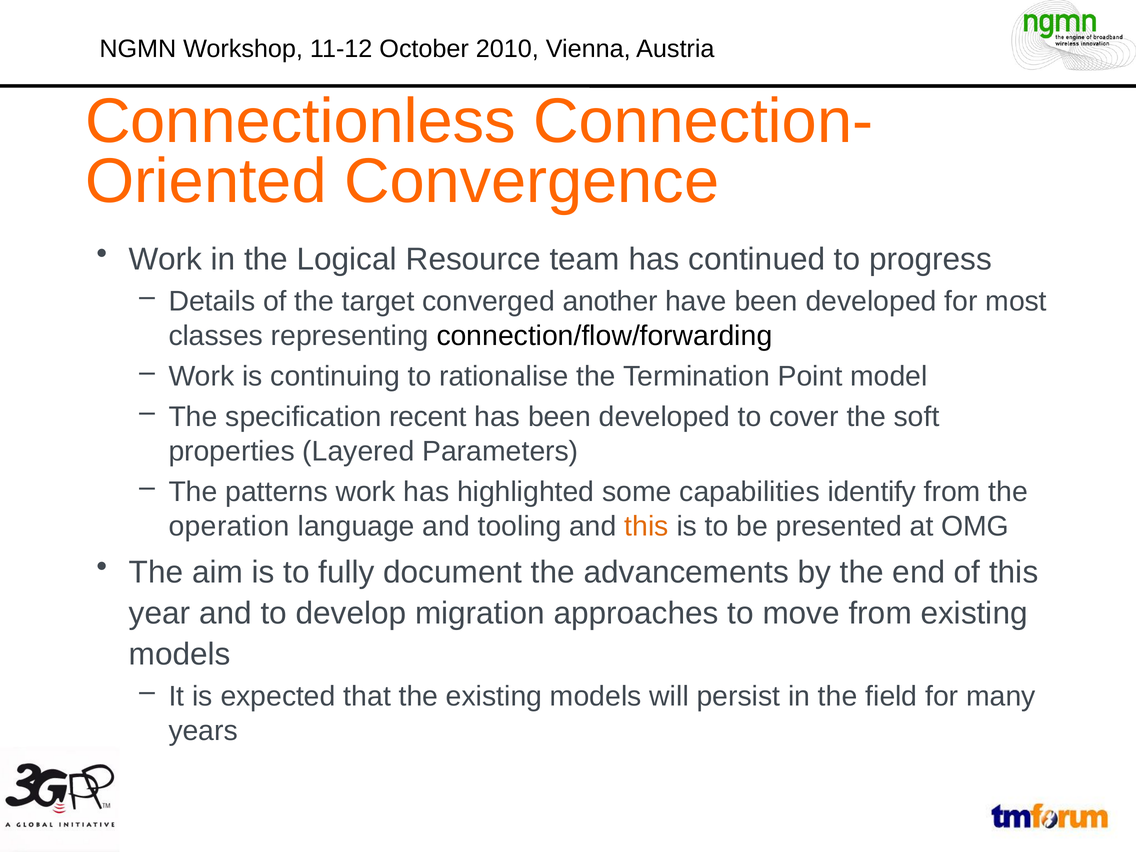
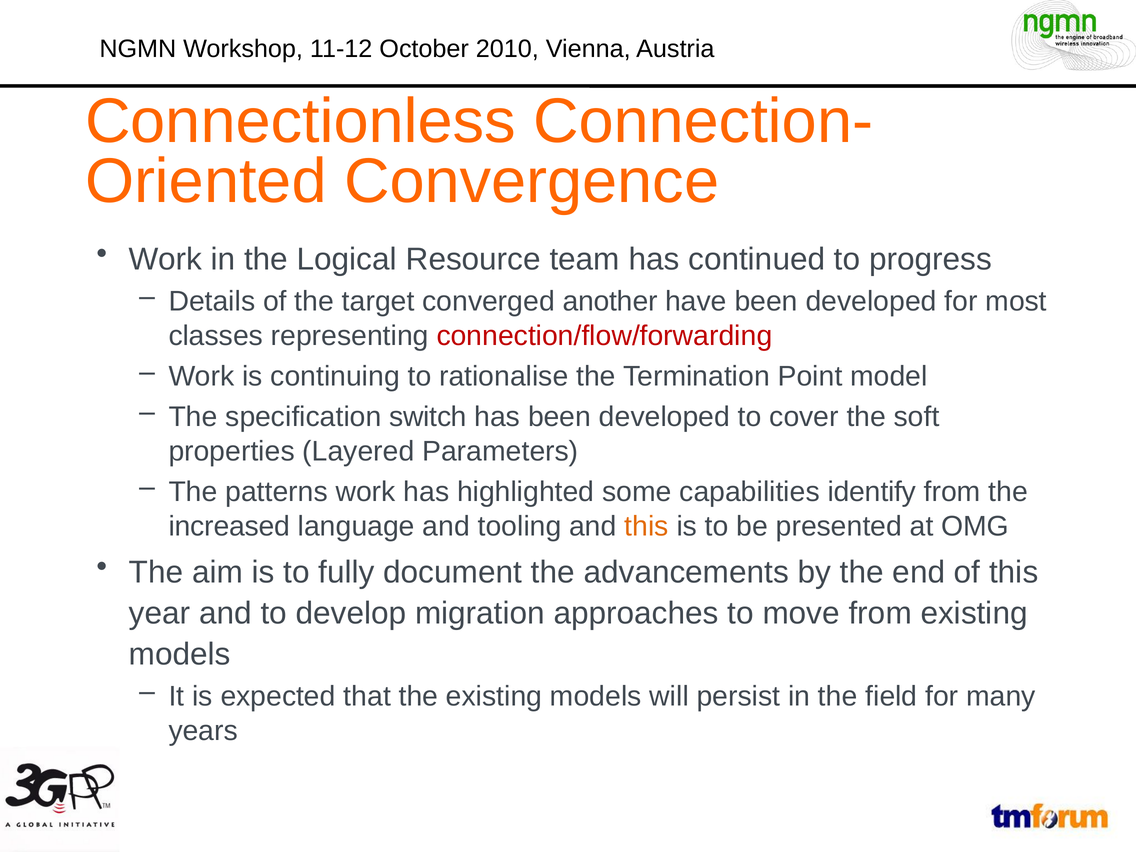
connection/flow/forwarding colour: black -> red
recent: recent -> switch
operation: operation -> increased
